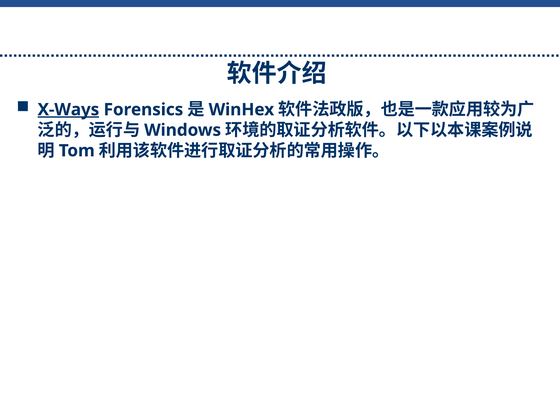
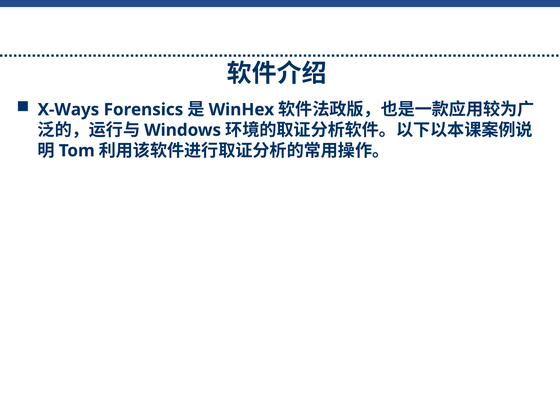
X-Ways underline: present -> none
